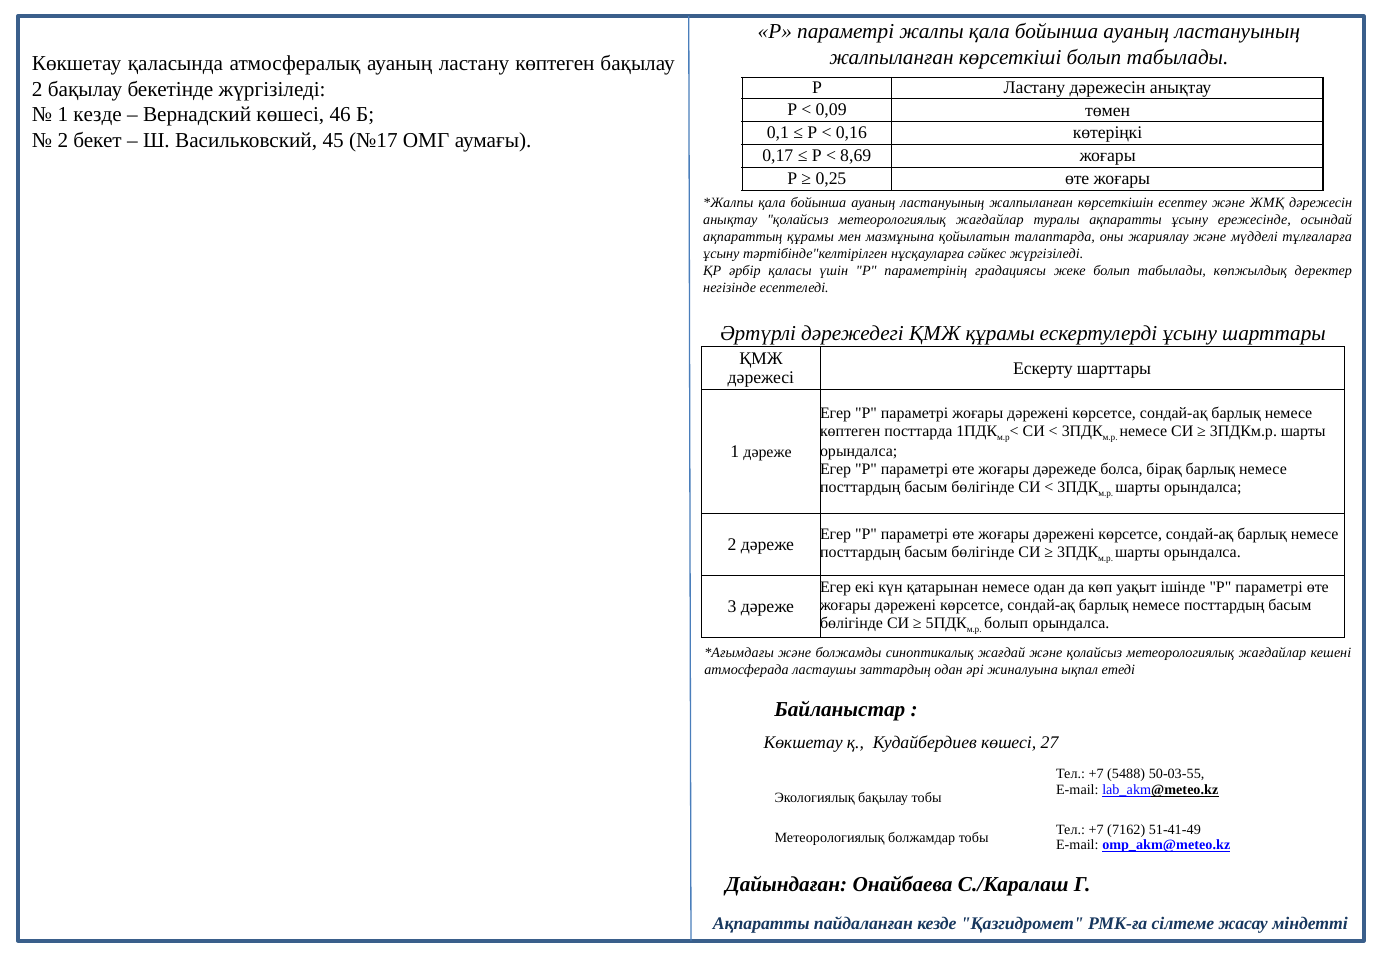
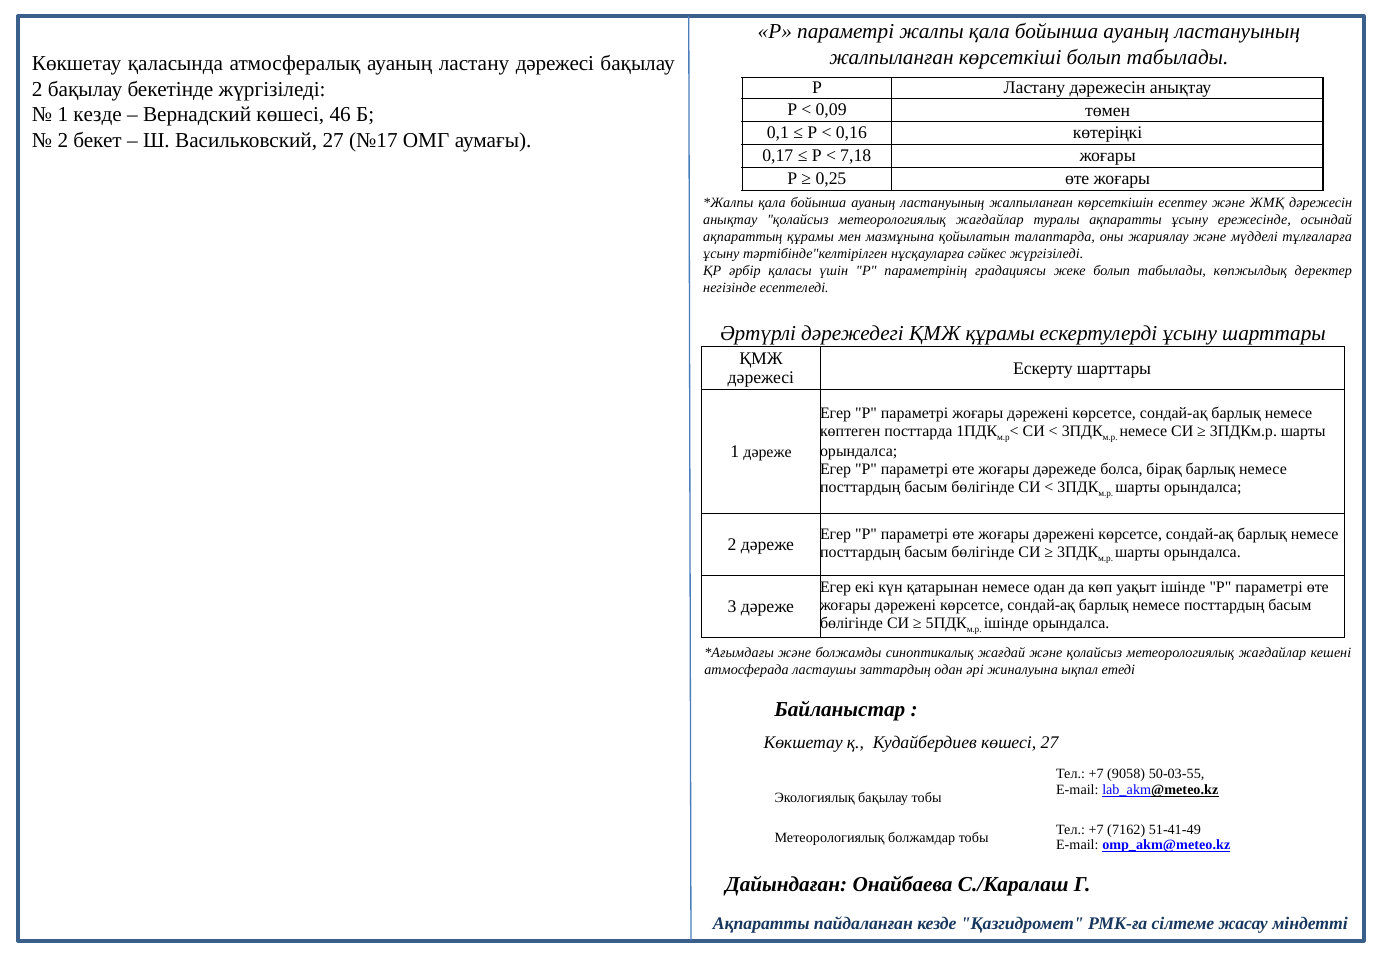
ластану көптеген: көптеген -> дәрежесі
Васильковский 45: 45 -> 27
8,69: 8,69 -> 7,18
болып at (1006, 623): болып -> ішінде
5488: 5488 -> 9058
